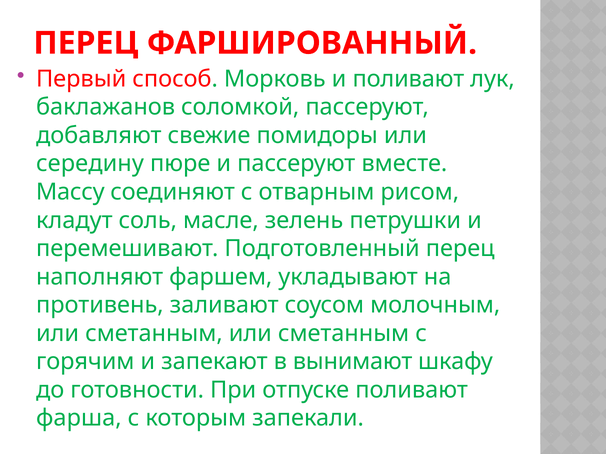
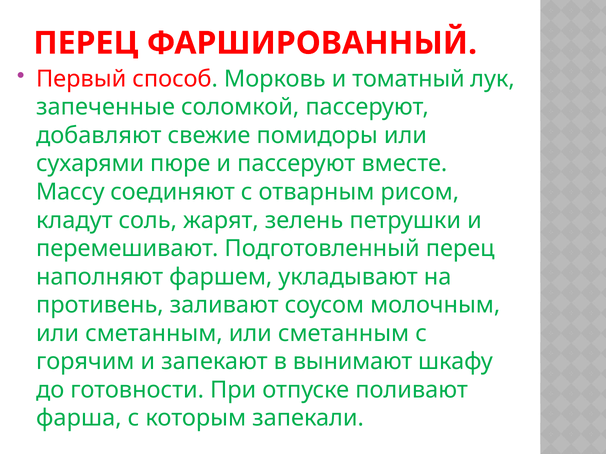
и поливают: поливают -> томатный
баклажанов: баклажанов -> запеченные
середину: середину -> сухарями
масле: масле -> жарят
